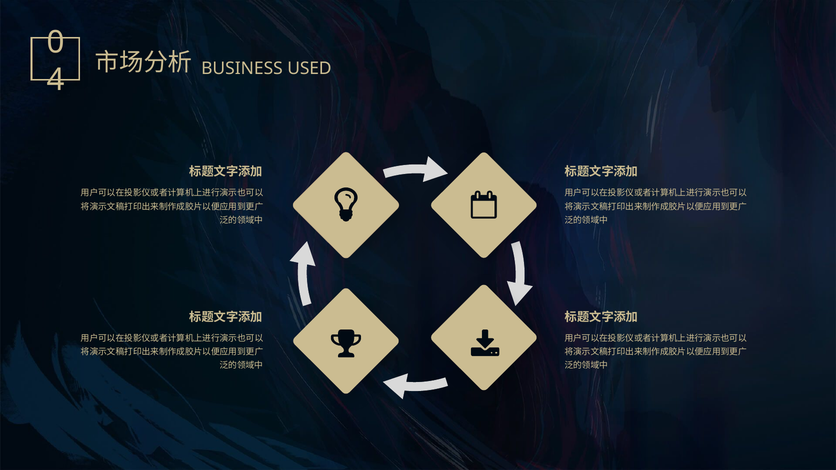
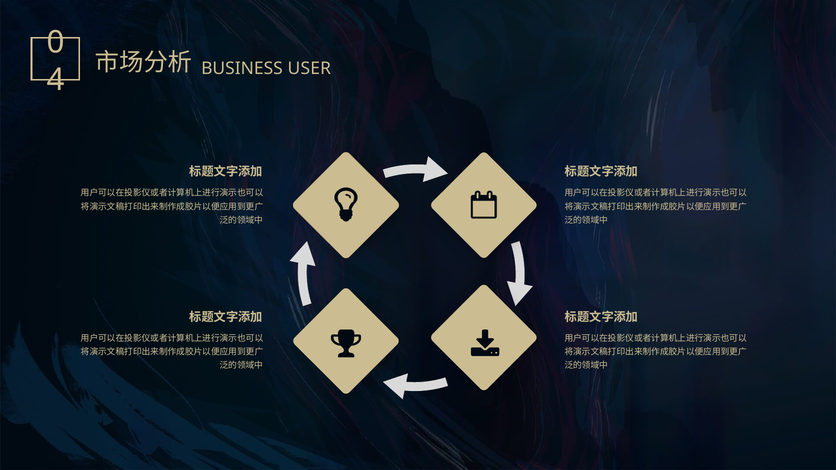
USED: USED -> USER
